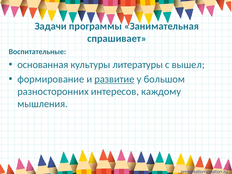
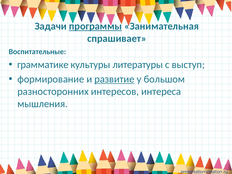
программы underline: none -> present
основанная: основанная -> грамматике
вышел: вышел -> выступ
каждому: каждому -> интереса
